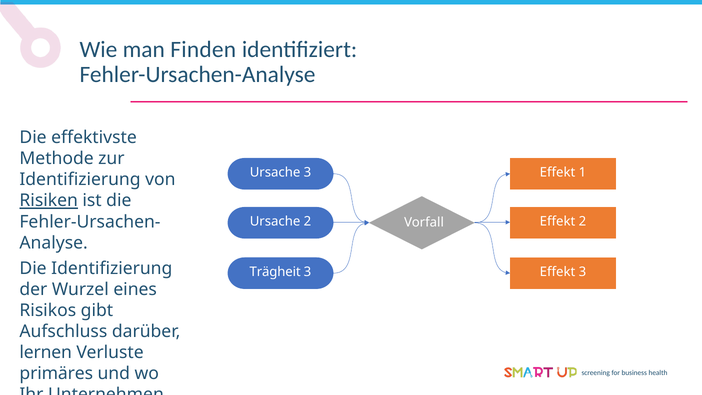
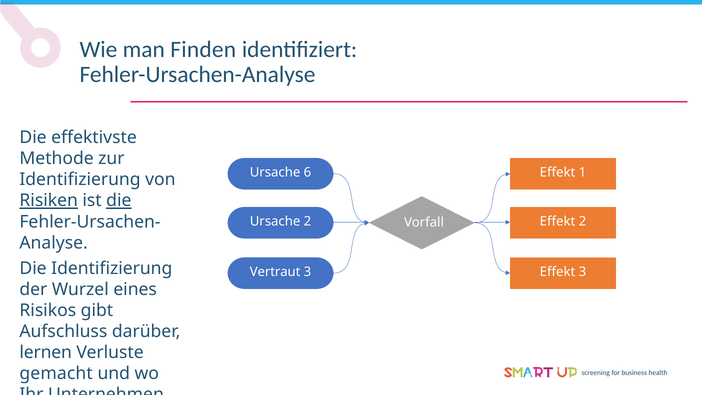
Ursache 3: 3 -> 6
die at (119, 201) underline: none -> present
Trägheit: Trägheit -> Vertraut
primäres: primäres -> gemacht
